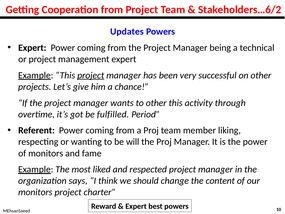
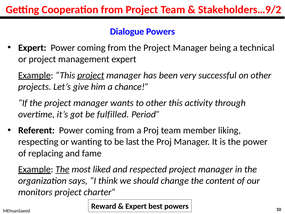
Stakeholders…6/2: Stakeholders…6/2 -> Stakeholders…9/2
Updates: Updates -> Dialogue
will: will -> last
of monitors: monitors -> replacing
The at (62, 169) underline: none -> present
